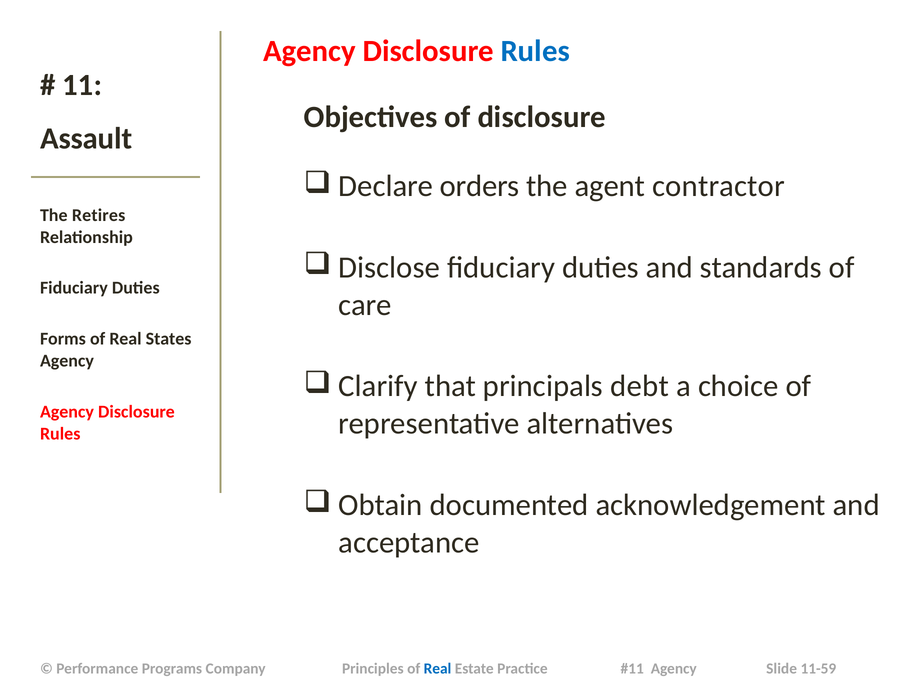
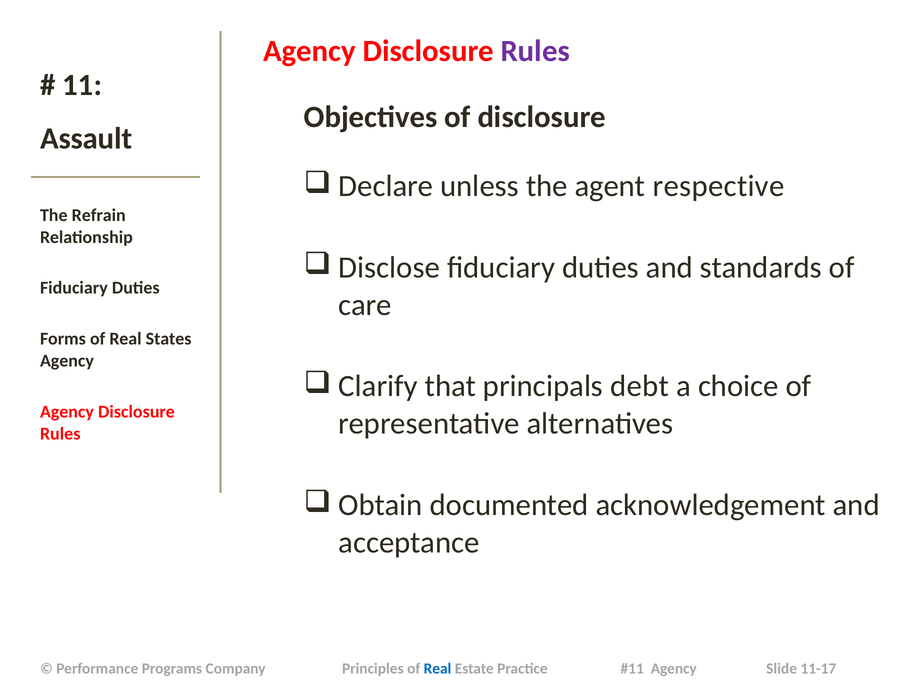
Rules at (535, 51) colour: blue -> purple
orders: orders -> unless
contractor: contractor -> respective
Retires: Retires -> Refrain
11-59: 11-59 -> 11-17
